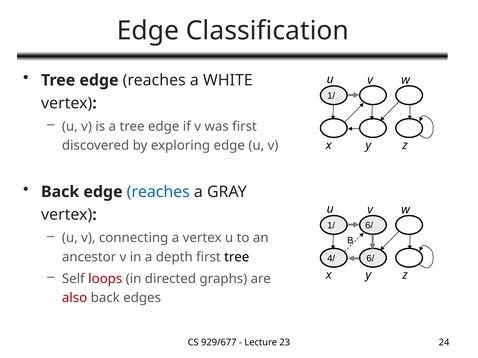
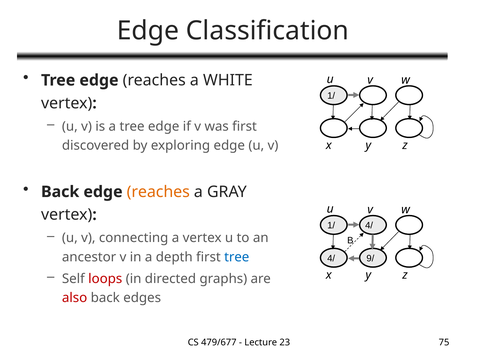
reaches at (158, 192) colour: blue -> orange
1/ 6/: 6/ -> 4/
tree at (237, 257) colour: black -> blue
4/ 6/: 6/ -> 9/
929/677: 929/677 -> 479/677
24: 24 -> 75
